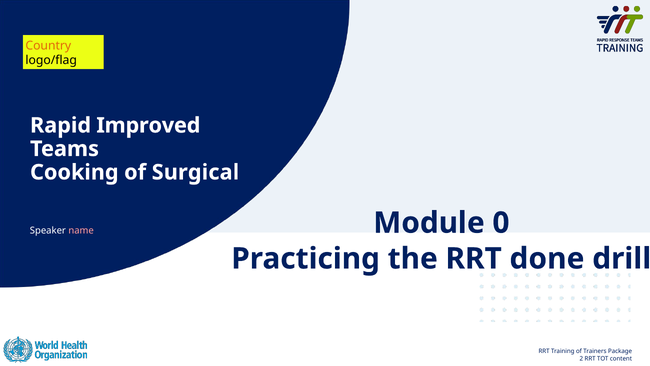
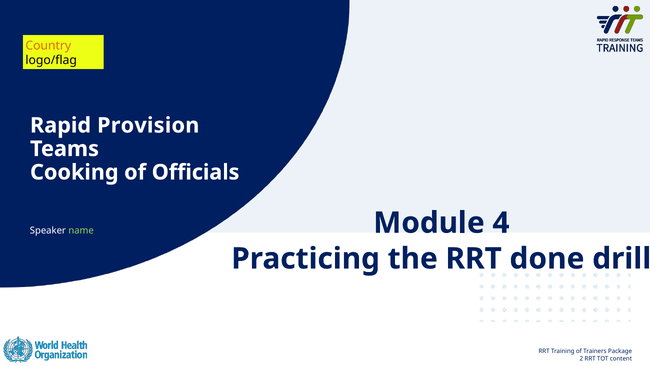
Improved: Improved -> Provision
Surgical: Surgical -> Officials
0: 0 -> 4
name colour: pink -> light green
